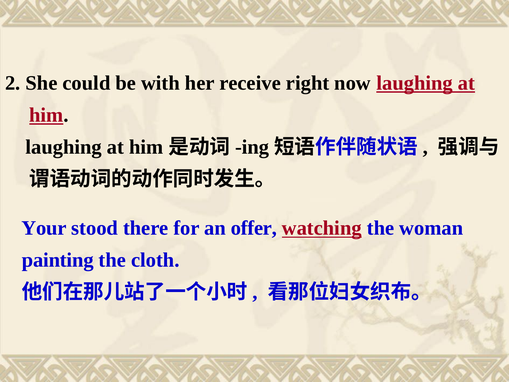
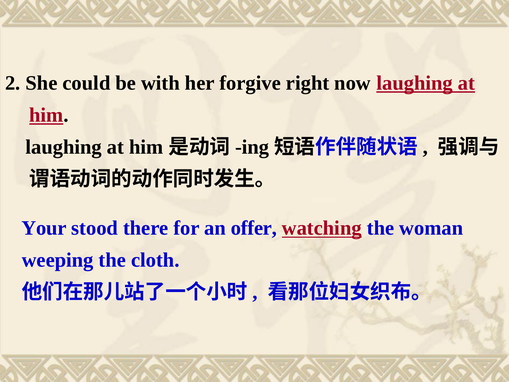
receive: receive -> forgive
painting: painting -> weeping
